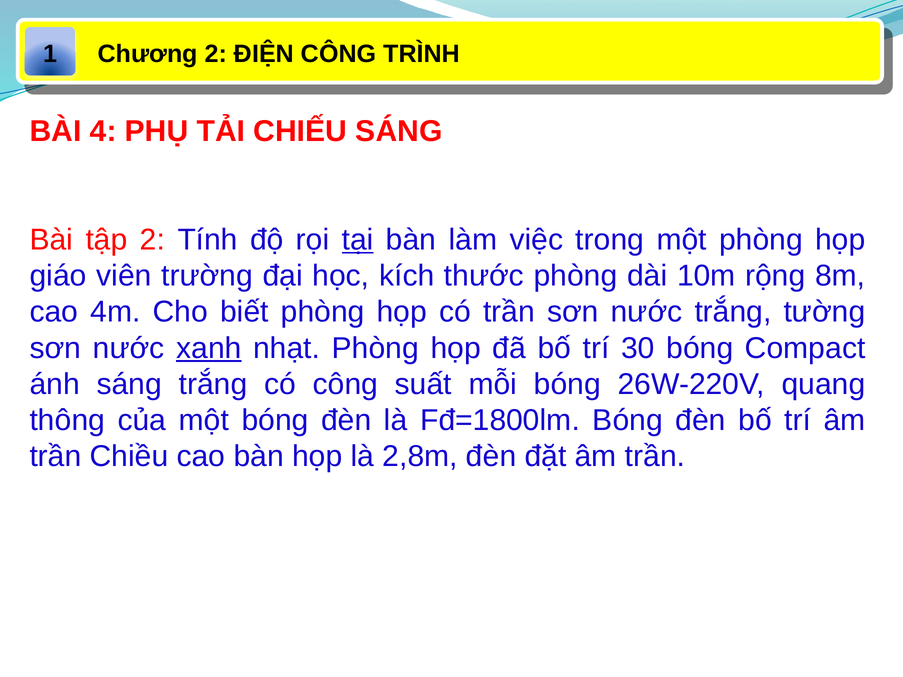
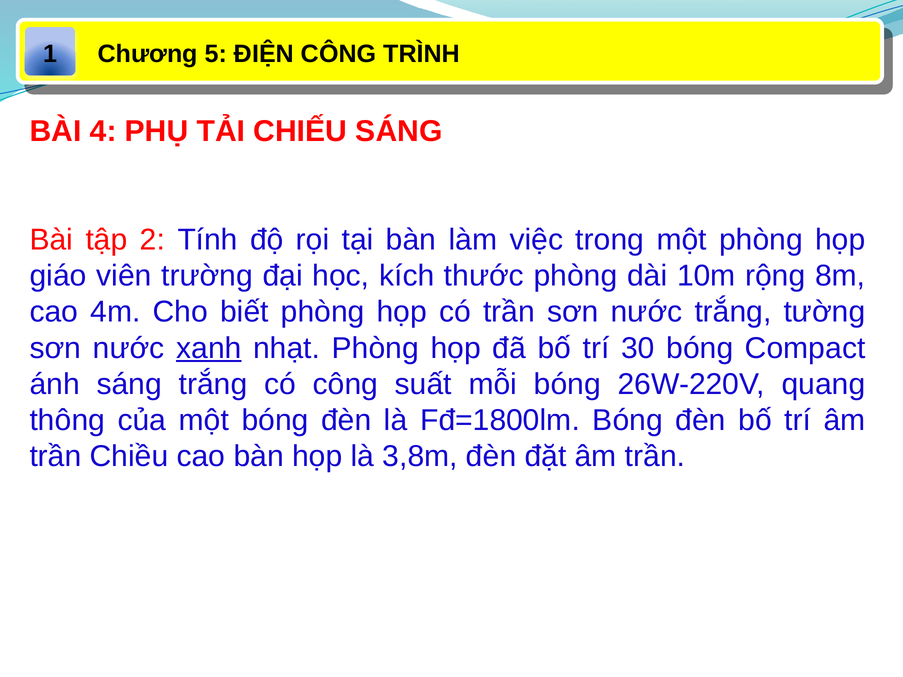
Chương 2: 2 -> 5
tại underline: present -> none
2,8m: 2,8m -> 3,8m
